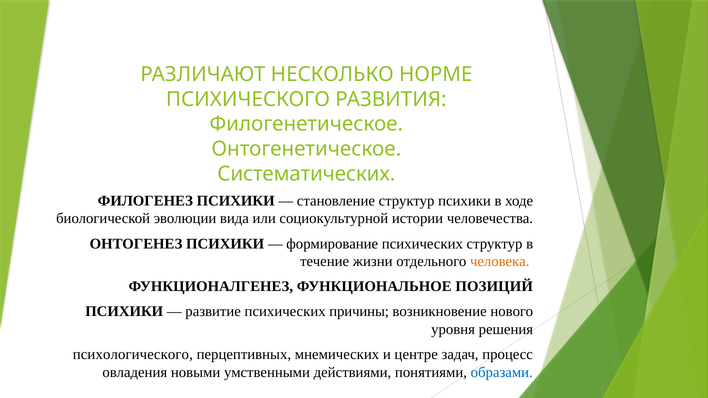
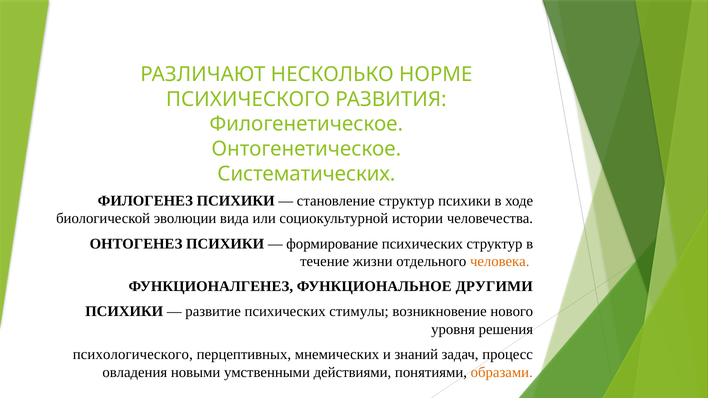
ПОЗИЦИЙ: ПОЗИЦИЙ -> ДРУГИМИ
причины: причины -> стимулы
центре: центре -> знаний
образами colour: blue -> orange
